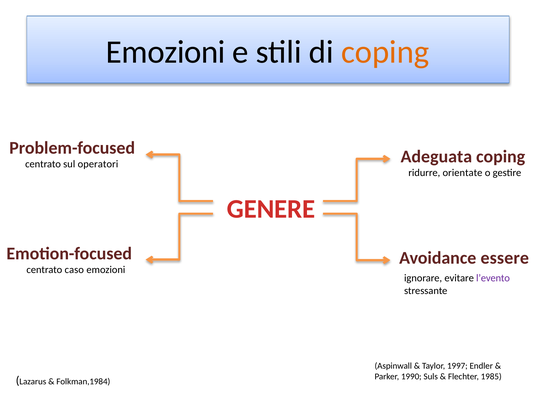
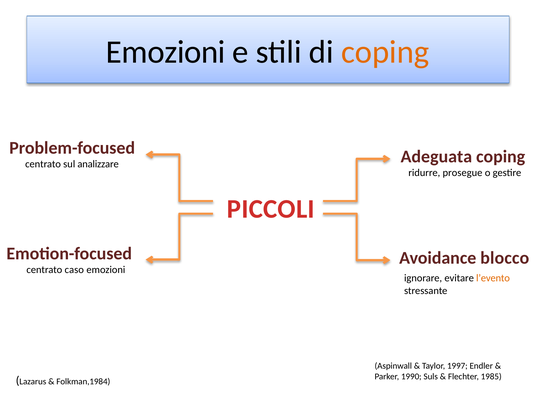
operatori: operatori -> analizzare
orientate: orientate -> prosegue
GENERE: GENERE -> PICCOLI
essere: essere -> blocco
l’evento colour: purple -> orange
